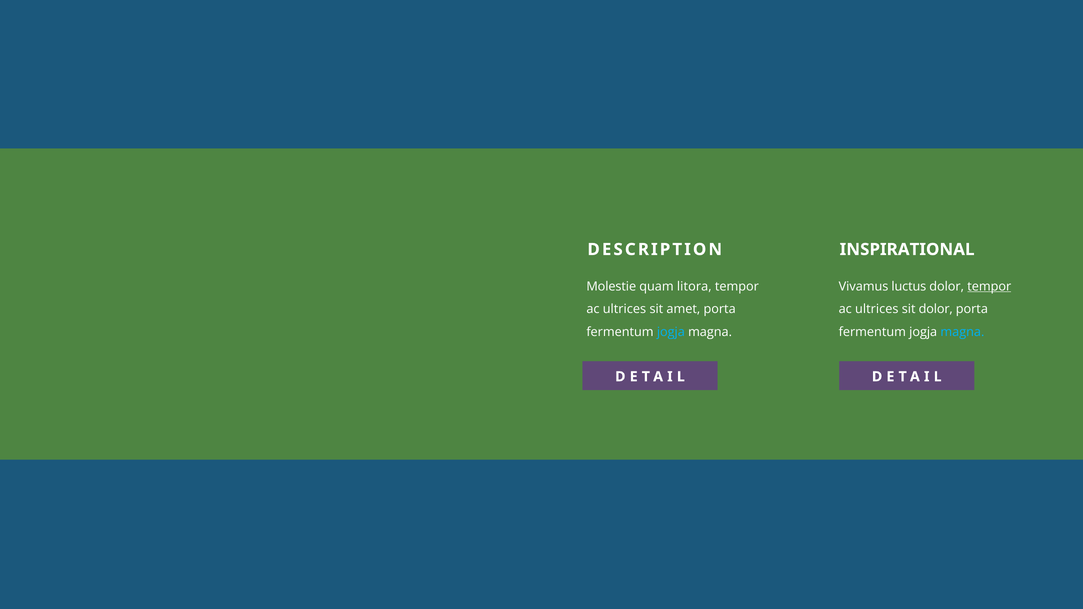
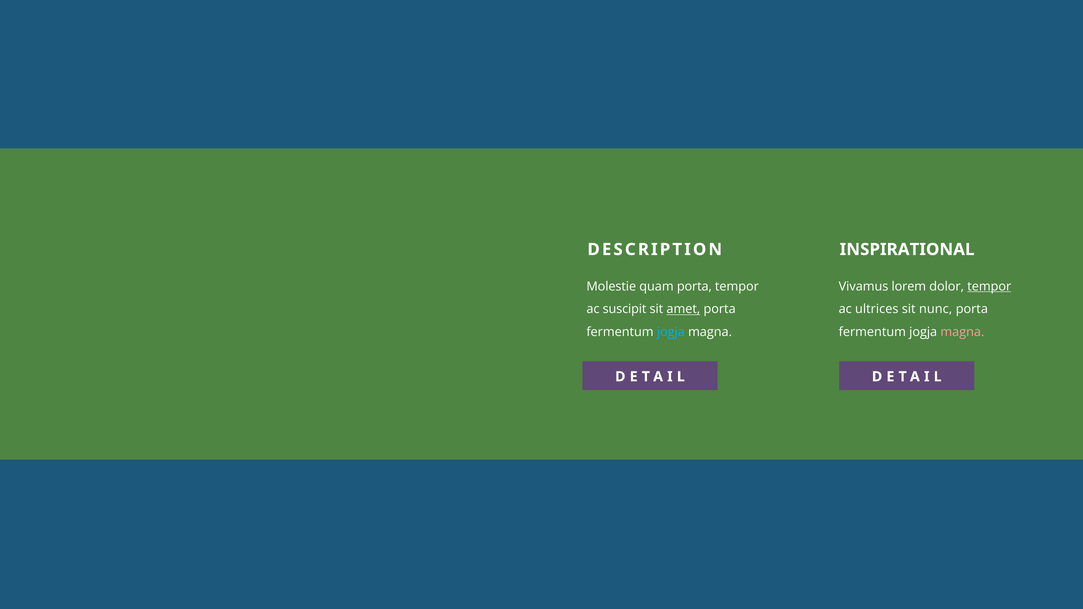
quam litora: litora -> porta
luctus: luctus -> lorem
ultrices at (624, 309): ultrices -> suscipit
amet underline: none -> present
sit dolor: dolor -> nunc
magna at (962, 332) colour: light blue -> pink
